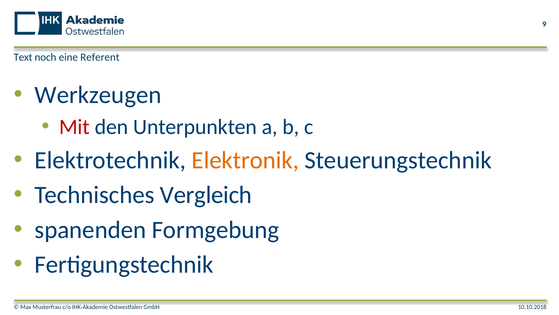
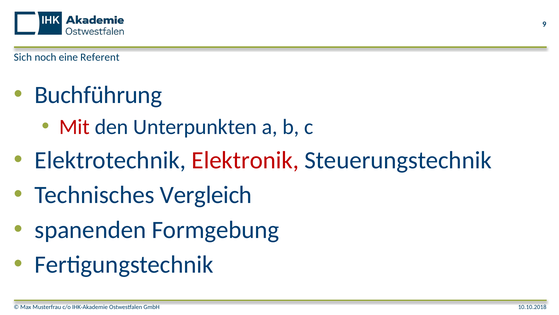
Text: Text -> Sich
Werkzeugen: Werkzeugen -> Buchführung
Elektronik colour: orange -> red
